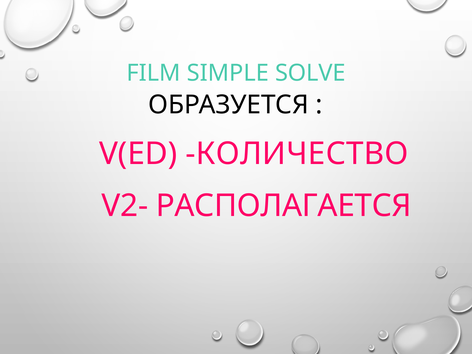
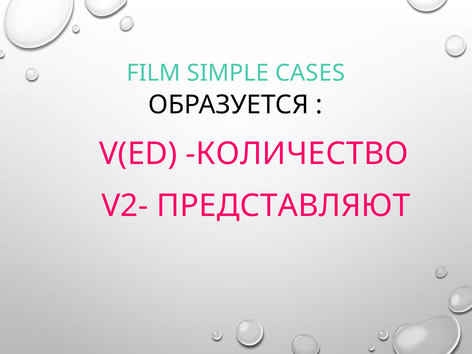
SOLVE: SOLVE -> CASES
РАСПОЛАГАЕТСЯ: РАСПОЛАГАЕТСЯ -> ПРЕДСТАВЛЯЮТ
